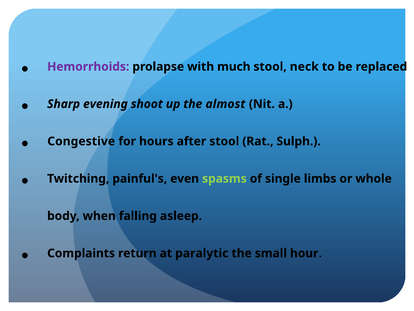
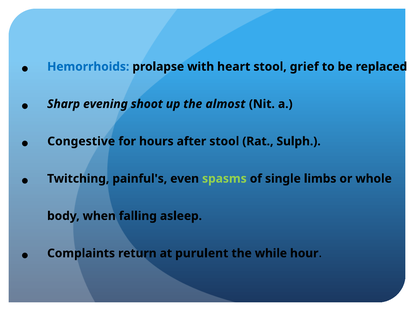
Hemorrhoids colour: purple -> blue
much: much -> heart
neck: neck -> grief
paralytic: paralytic -> purulent
small: small -> while
